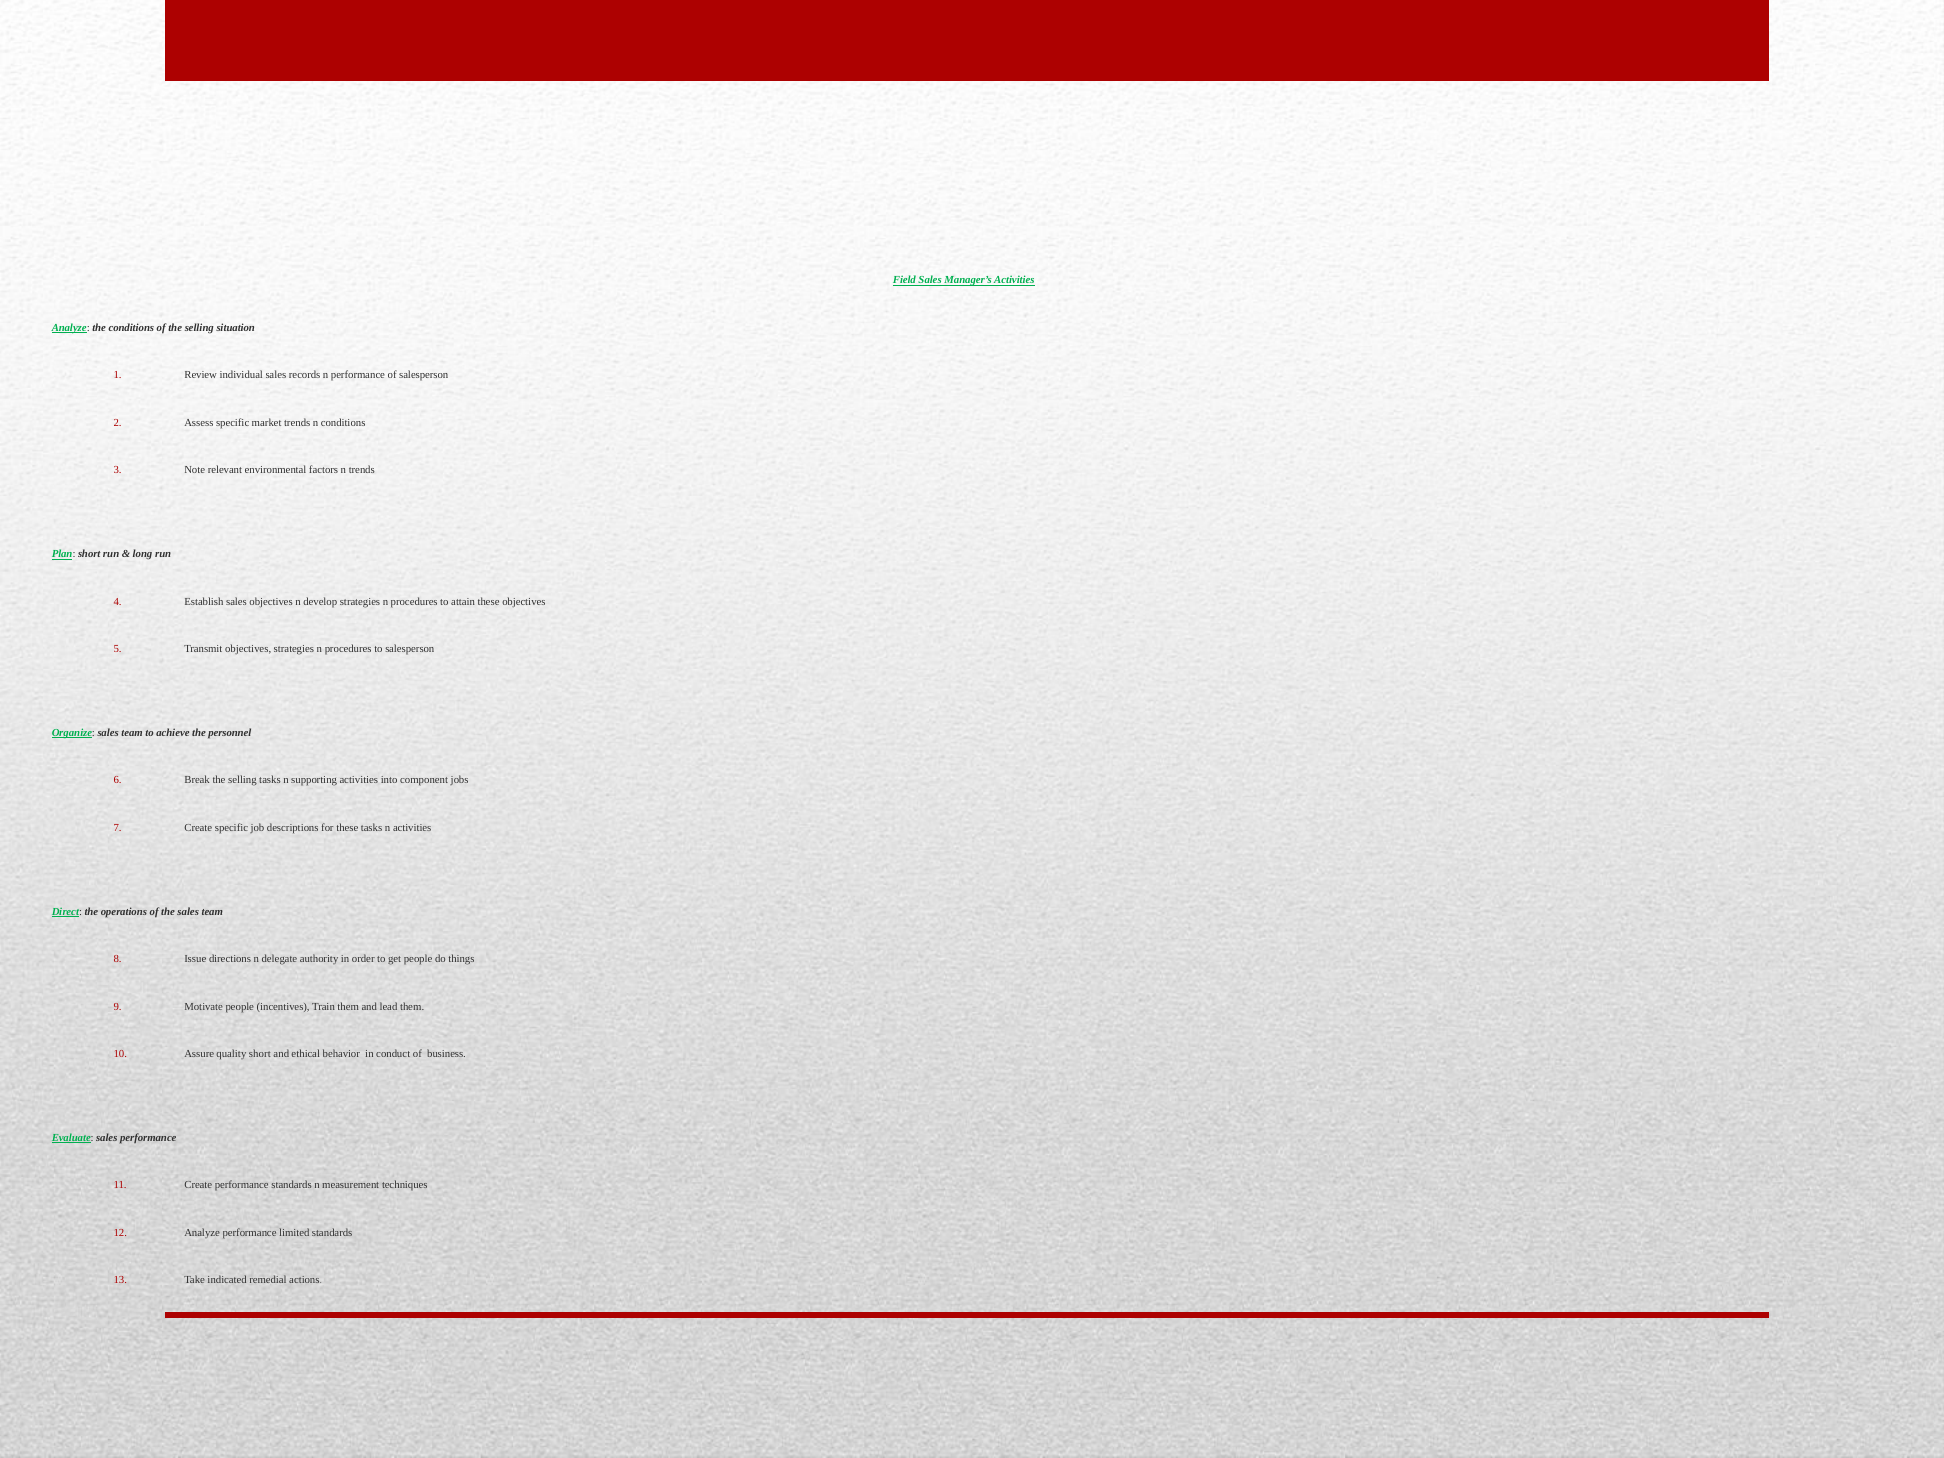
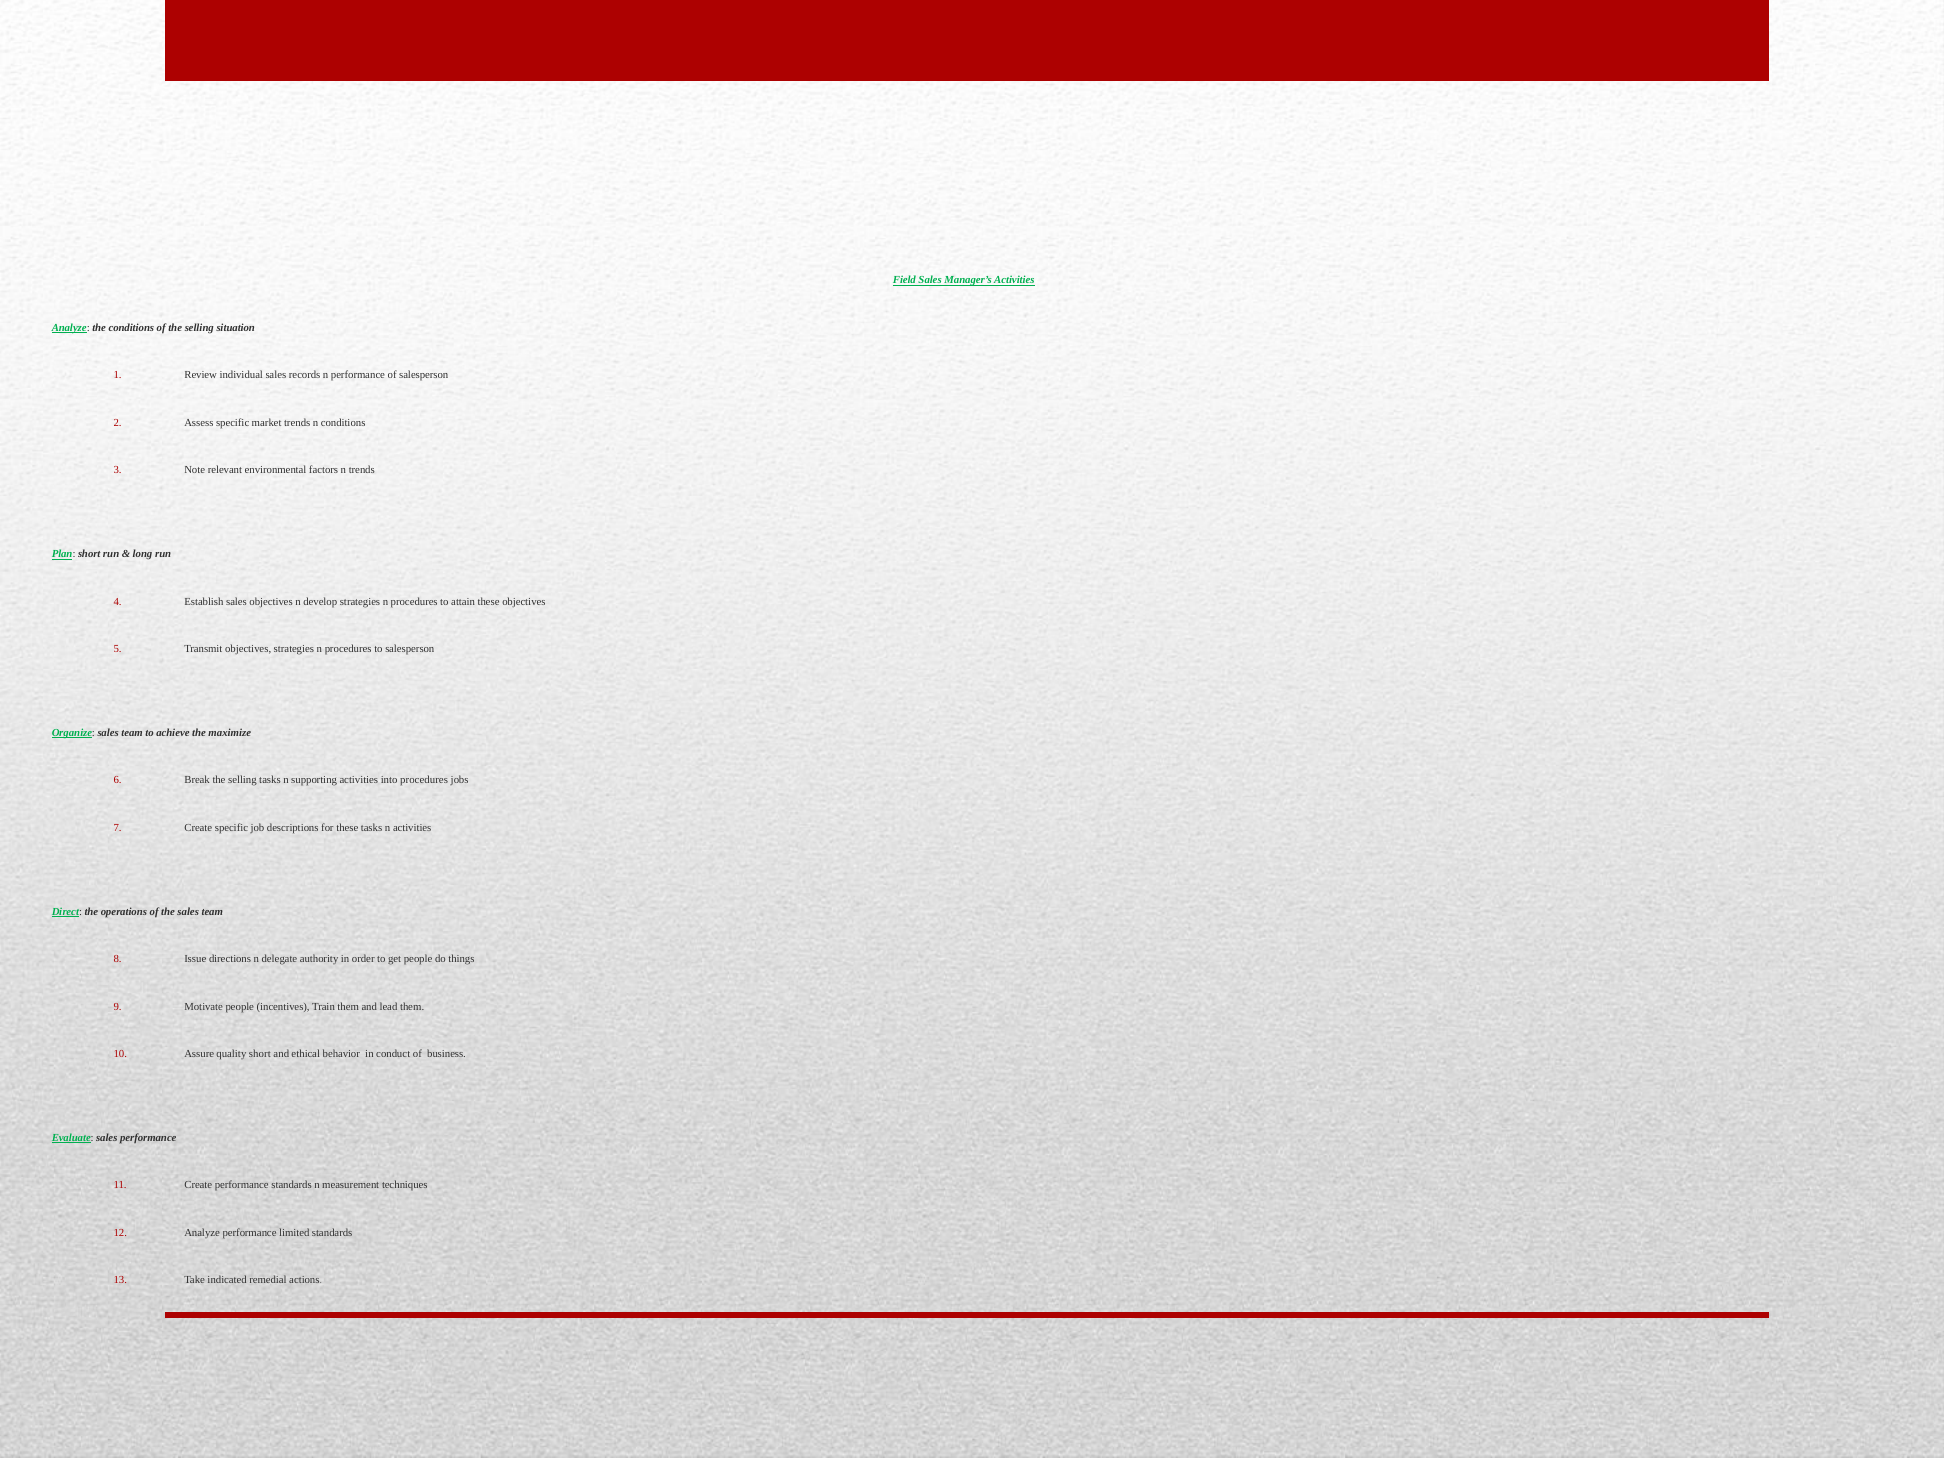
personnel: personnel -> maximize
into component: component -> procedures
